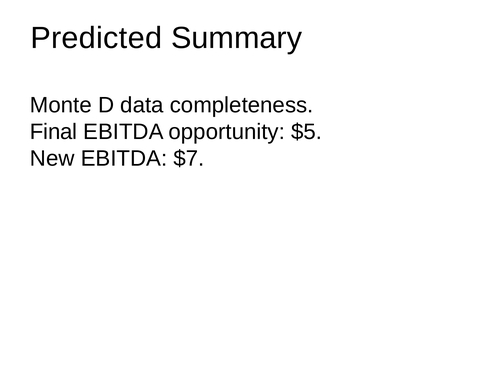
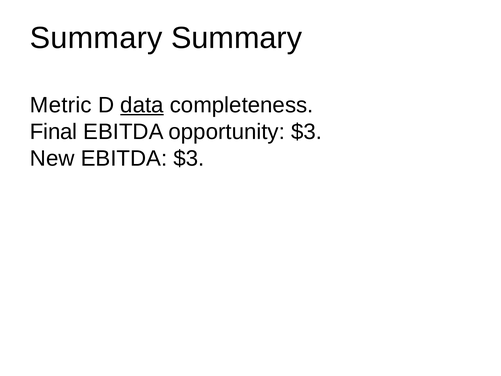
Predicted at (96, 38): Predicted -> Summary
Monte: Monte -> Metric
data underline: none -> present
opportunity $5: $5 -> $3
EBITDA $7: $7 -> $3
